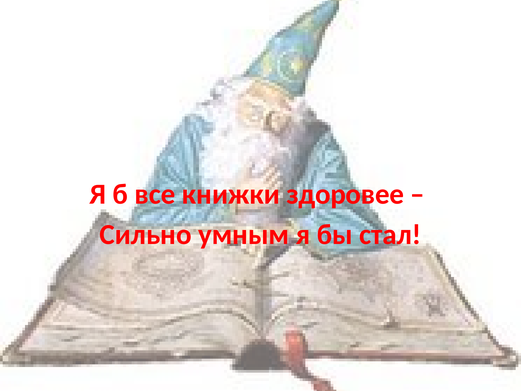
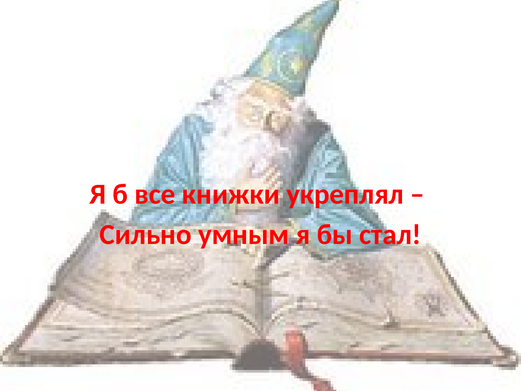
здоровее: здоровее -> укреплял
